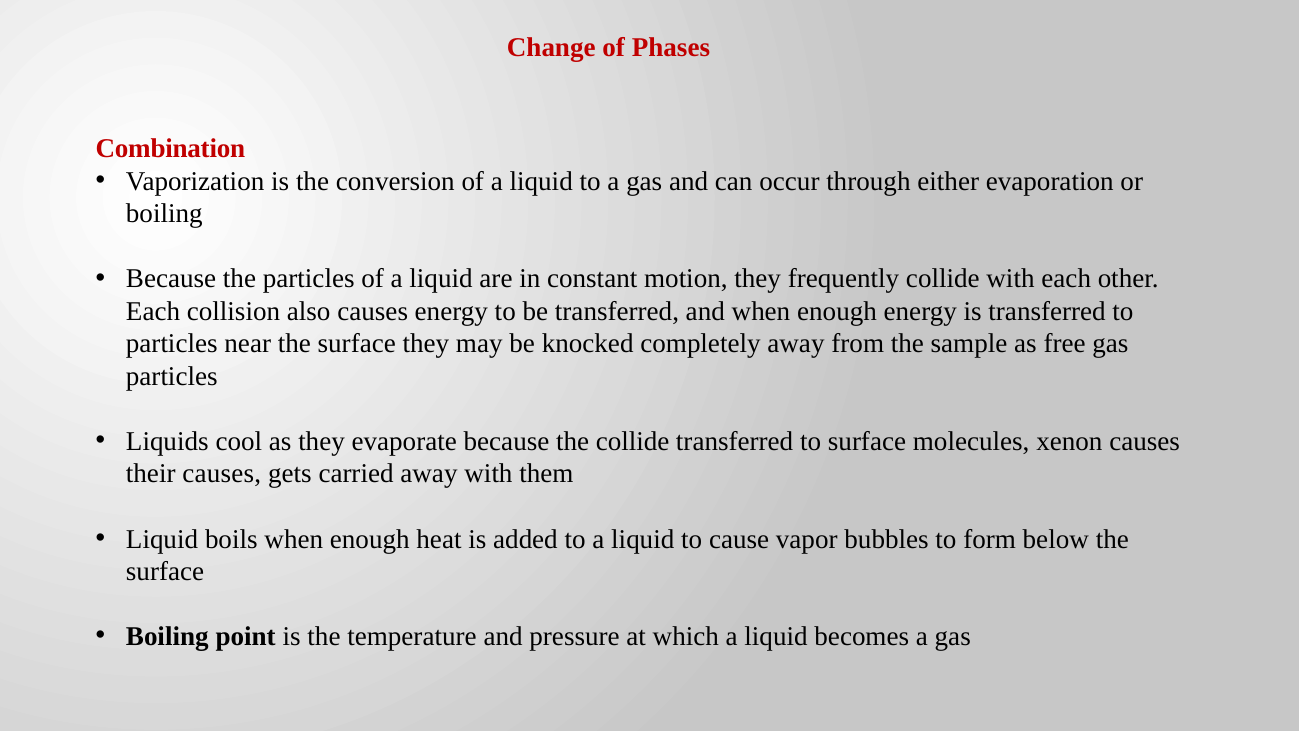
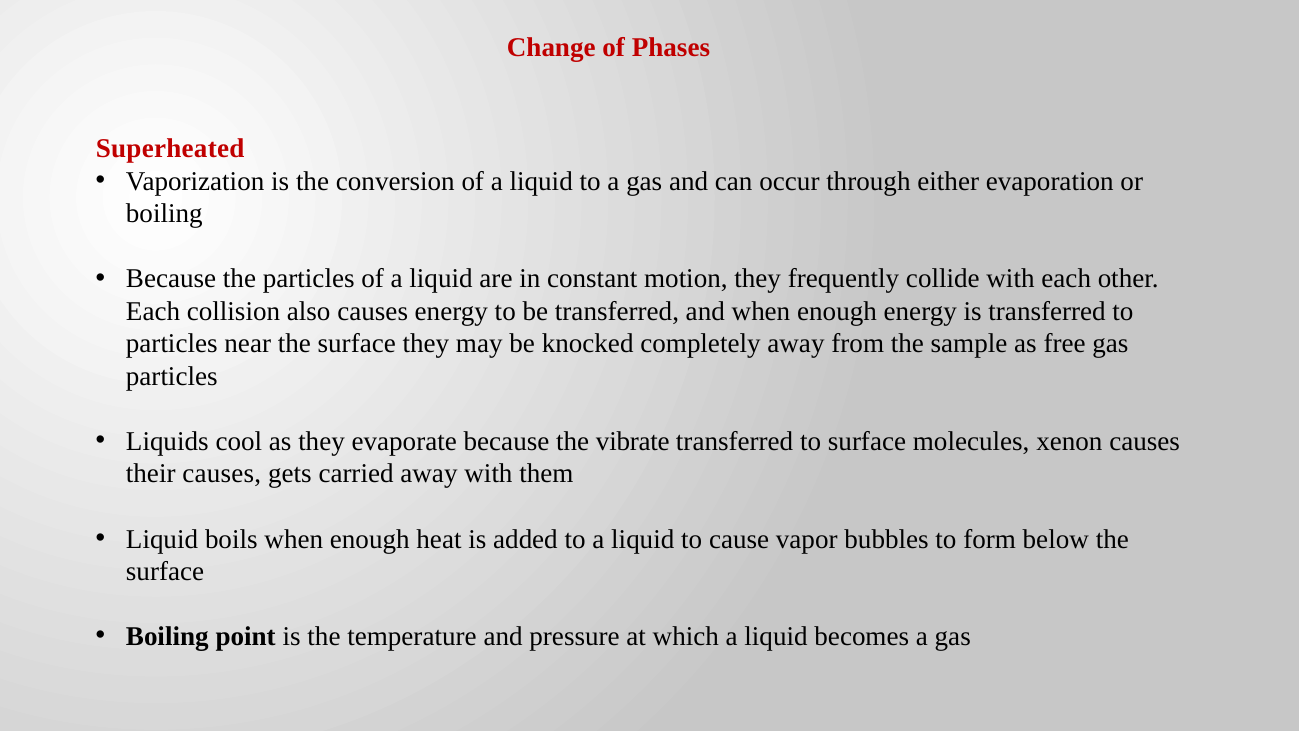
Combination: Combination -> Superheated
the collide: collide -> vibrate
